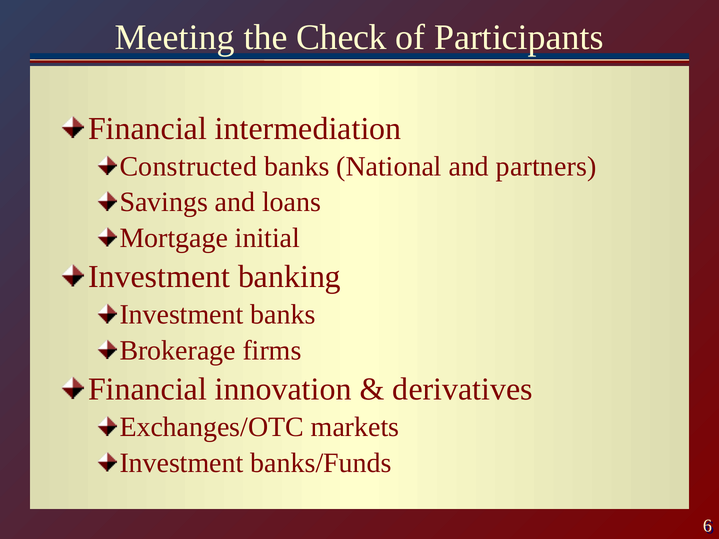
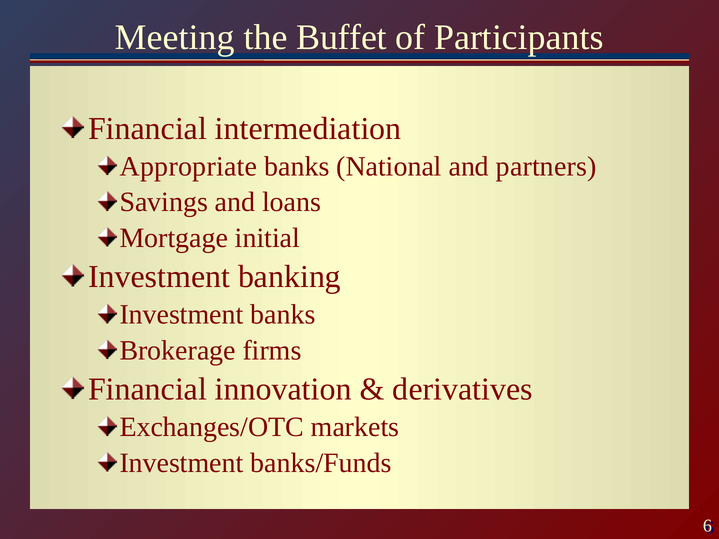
Check: Check -> Buffet
Constructed: Constructed -> Appropriate
